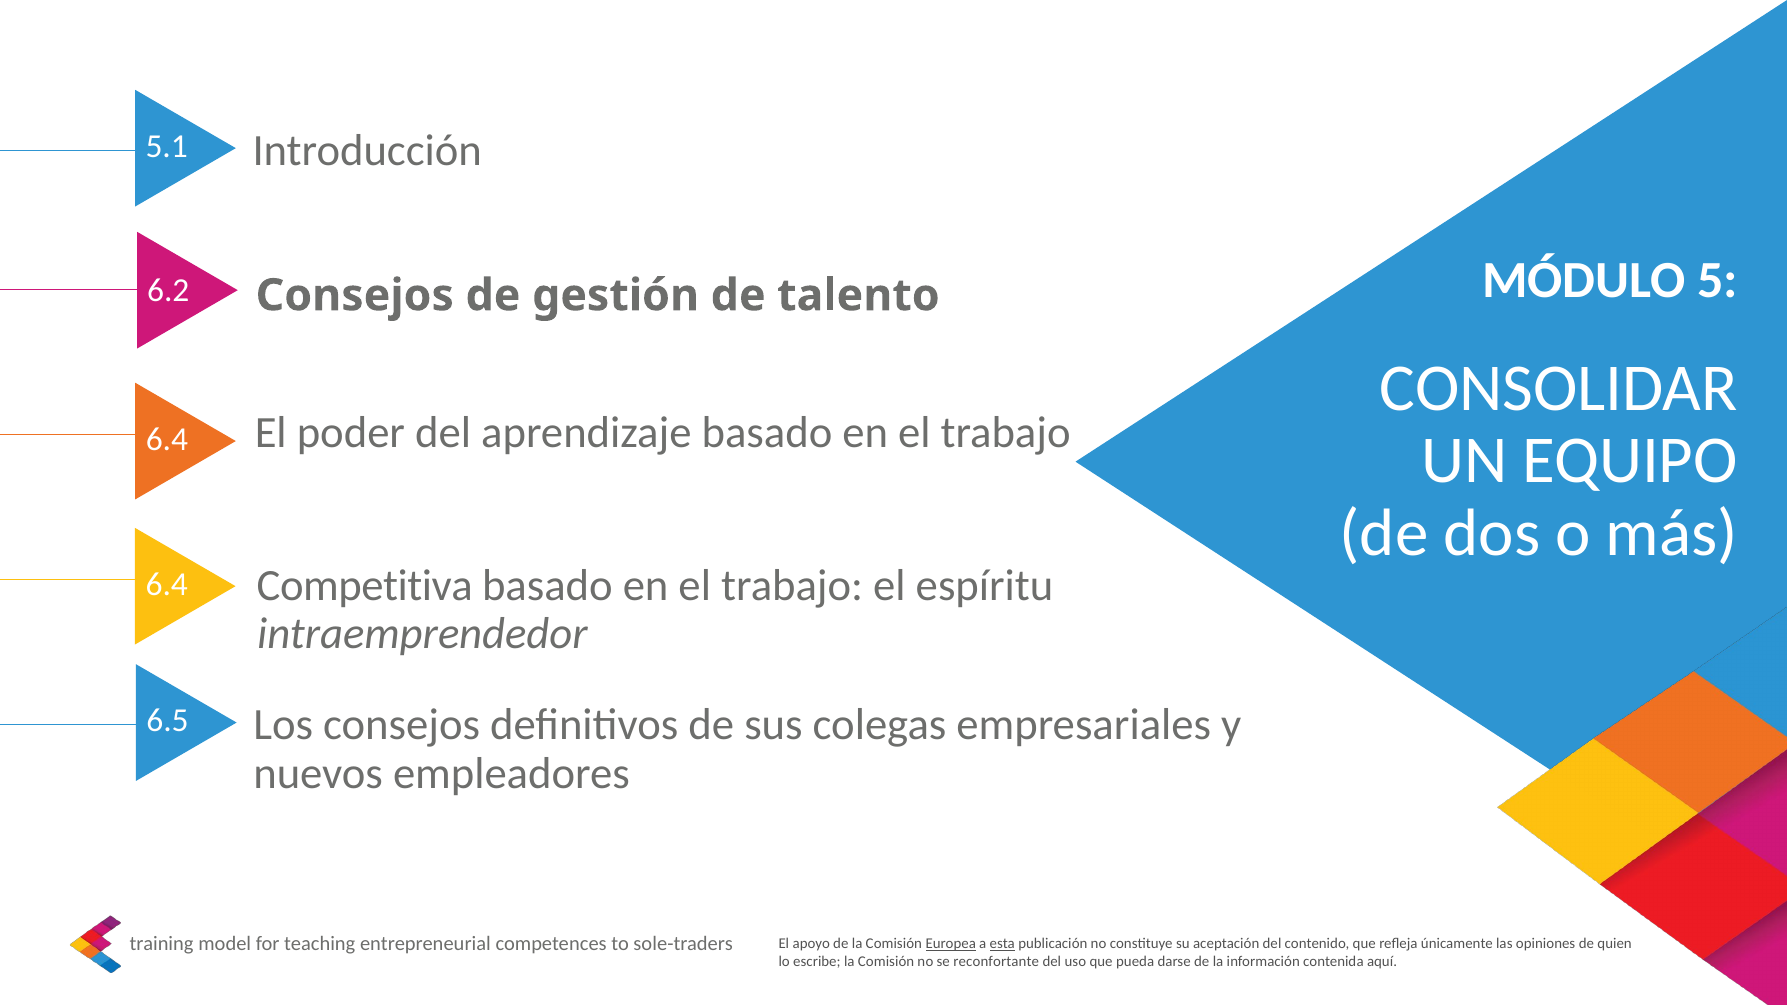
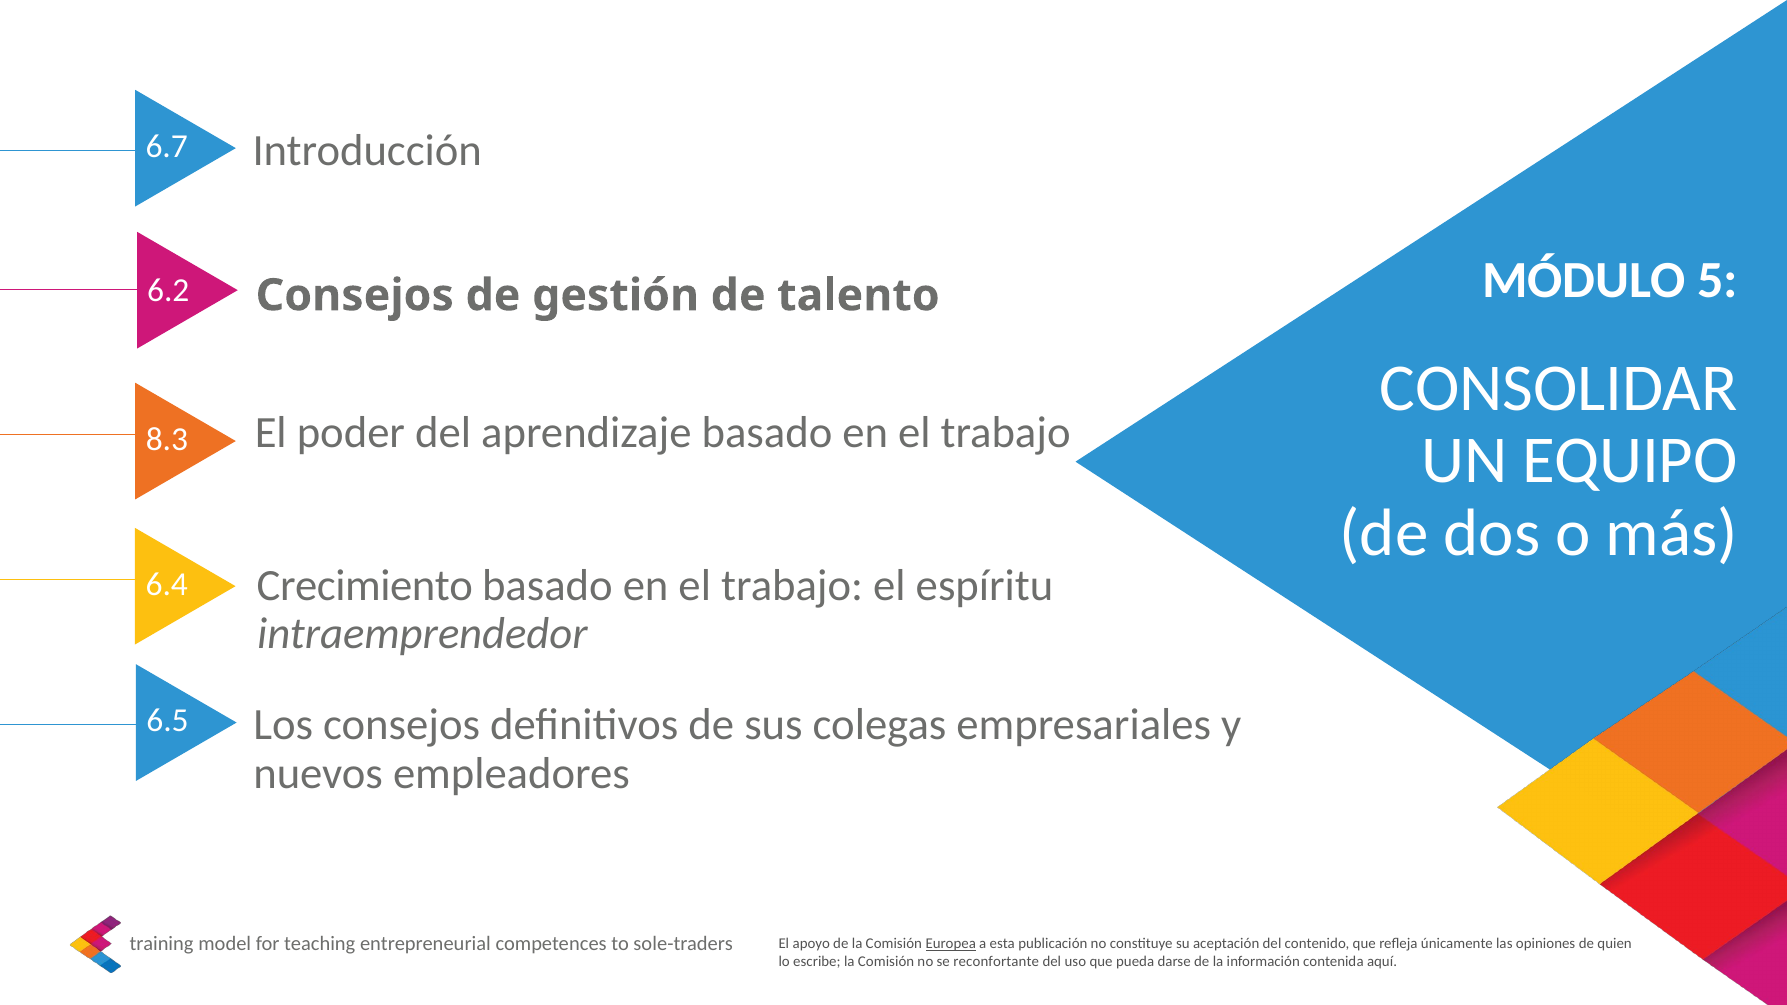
5.1: 5.1 -> 6.7
6.4 at (167, 439): 6.4 -> 8.3
Competitiva: Competitiva -> Crecimiento
esta underline: present -> none
